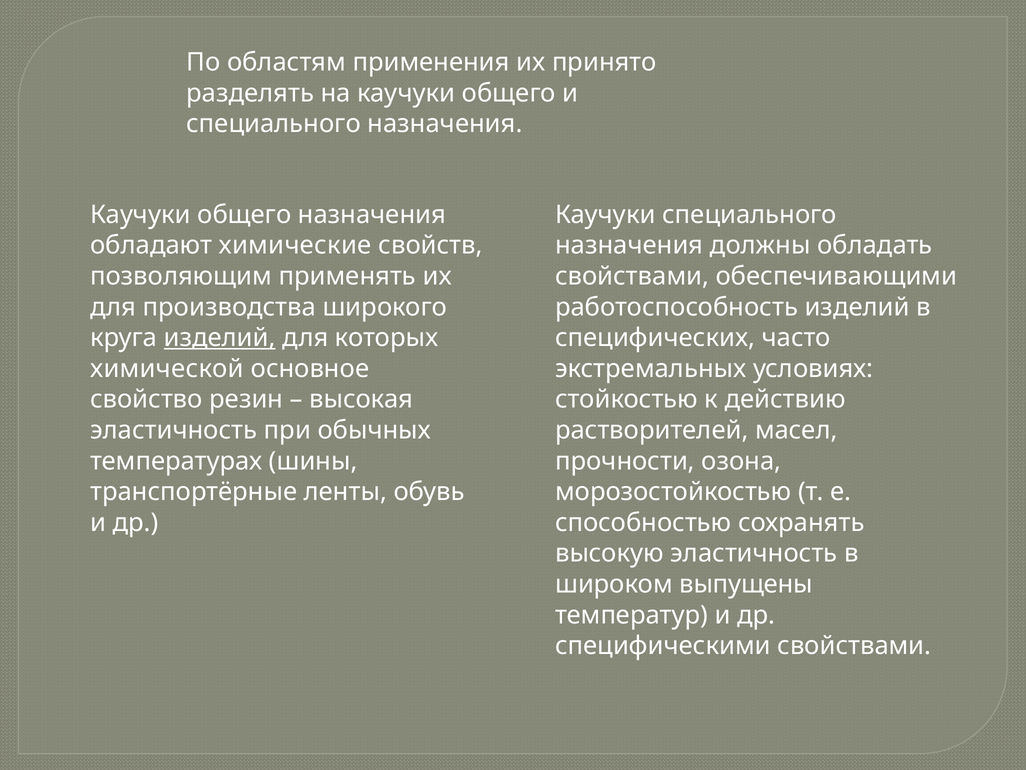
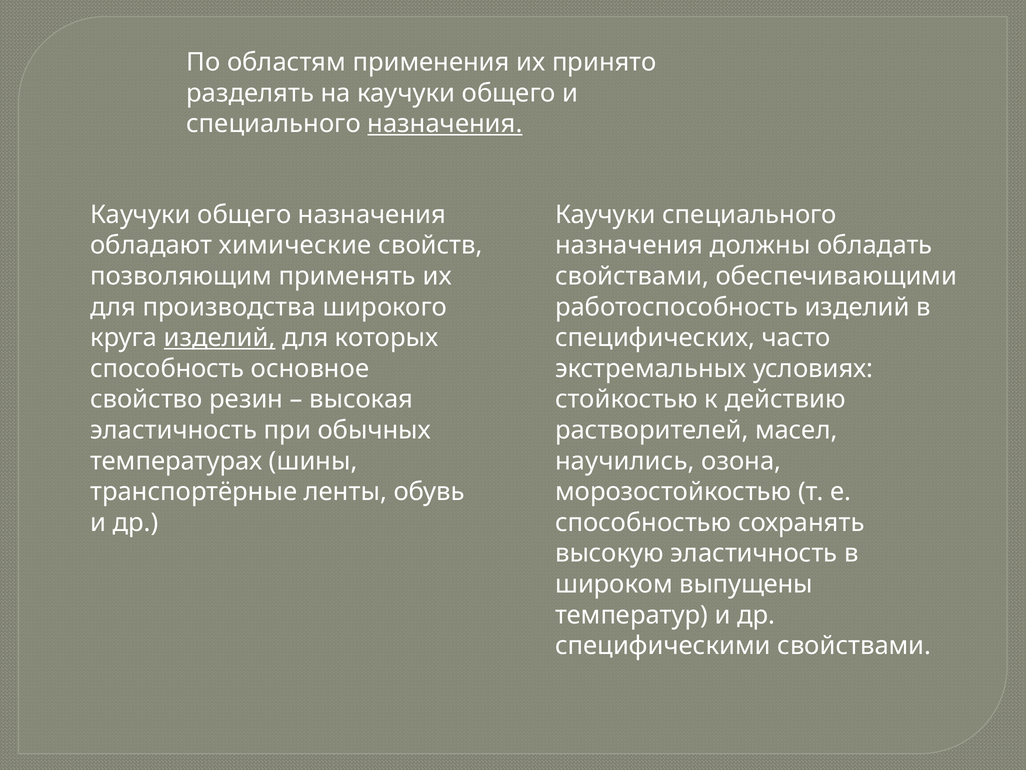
назначения at (445, 124) underline: none -> present
химической: химической -> способность
прочности: прочности -> научились
